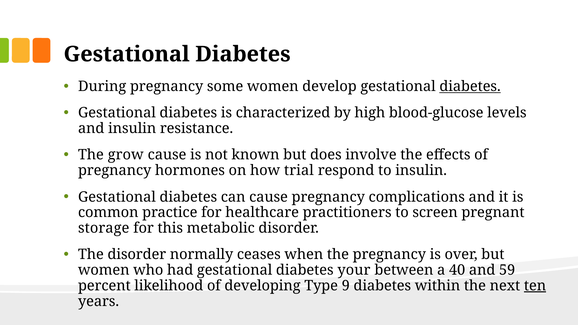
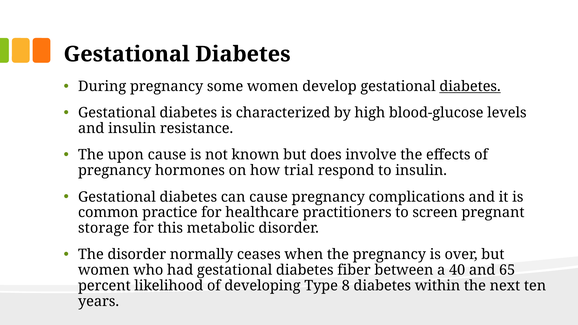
grow: grow -> upon
your: your -> fiber
59: 59 -> 65
9: 9 -> 8
ten underline: present -> none
